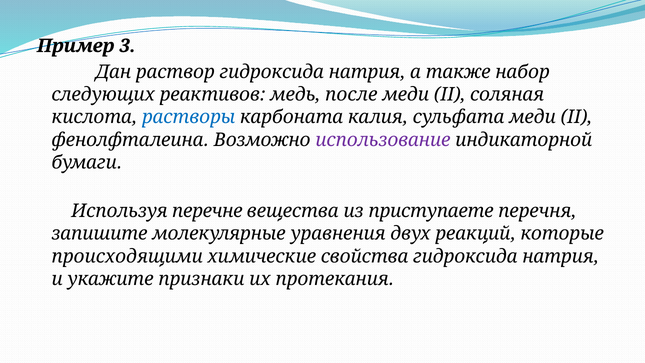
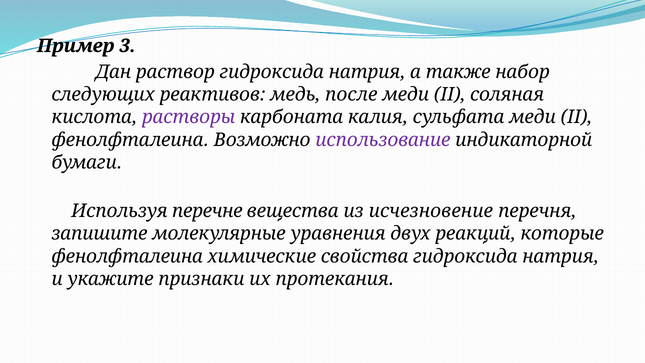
растворы colour: blue -> purple
приступаете: приступаете -> исчезновение
происходящими at (127, 256): происходящими -> фенолфталеина
